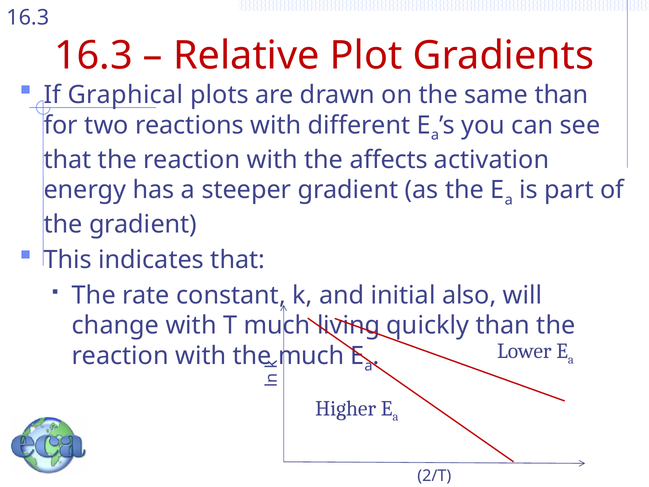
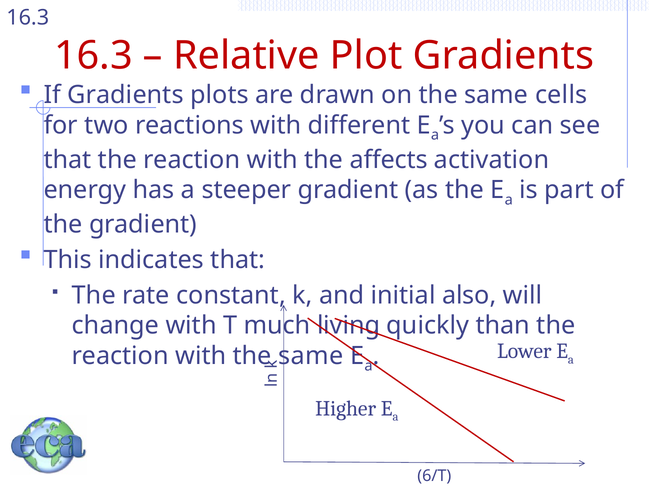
If Graphical: Graphical -> Gradients
same than: than -> cells
with the much: much -> same
2/T: 2/T -> 6/T
